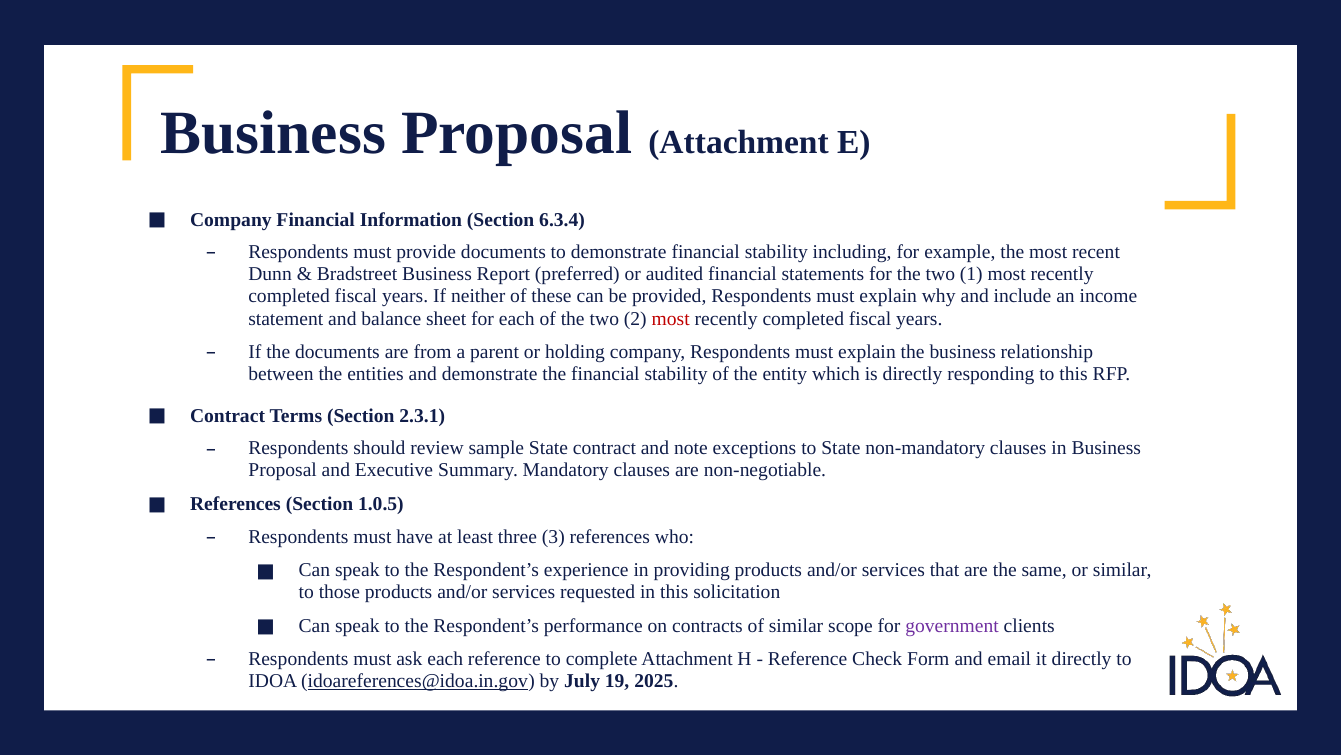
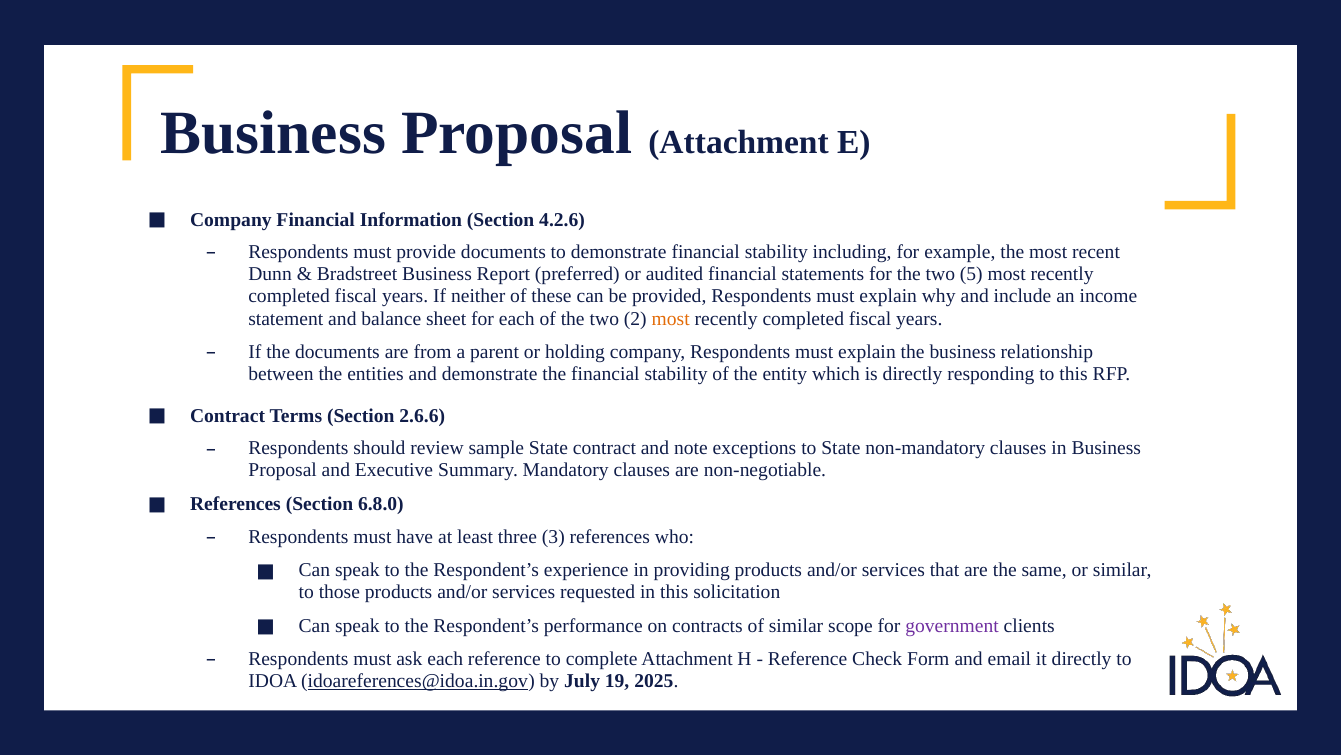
6.3.4: 6.3.4 -> 4.2.6
1: 1 -> 5
most at (671, 318) colour: red -> orange
2.3.1: 2.3.1 -> 2.6.6
1.0.5: 1.0.5 -> 6.8.0
